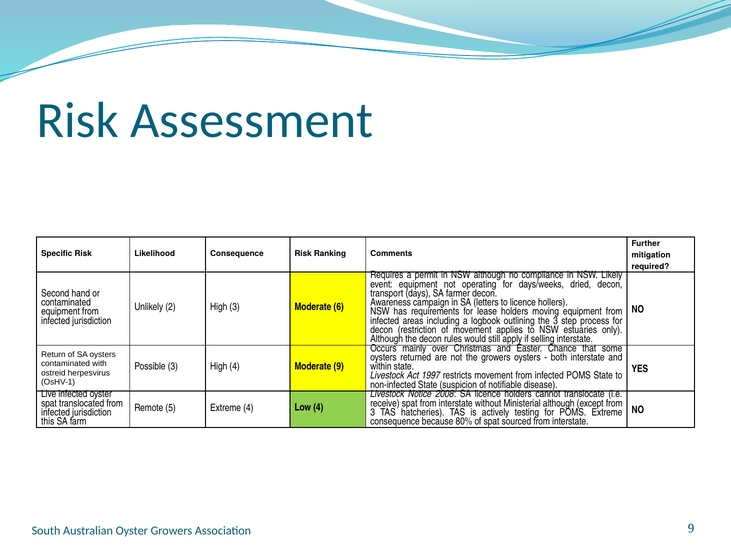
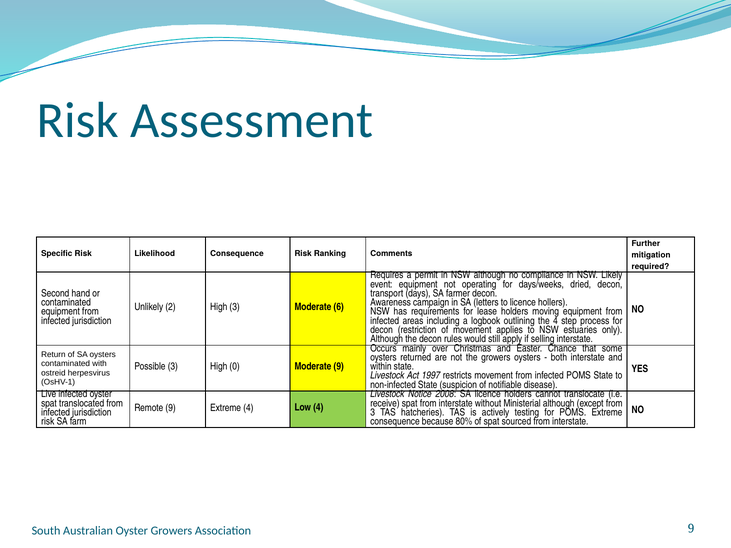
the 3: 3 -> 4
High 4: 4 -> 0
Remote 5: 5 -> 9
this at (48, 422): this -> risk
